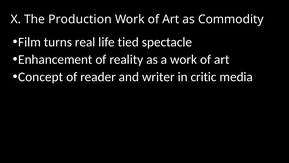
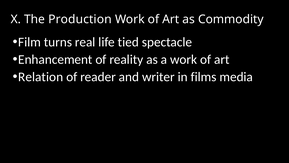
Concept: Concept -> Relation
critic: critic -> films
